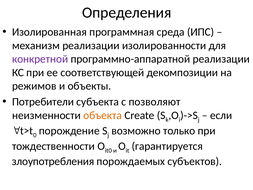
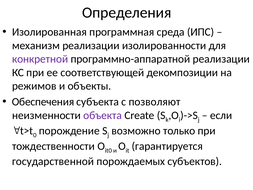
Потребители: Потребители -> Обеспечения
объекта colour: orange -> purple
злоупотребления: злоупотребления -> государственной
